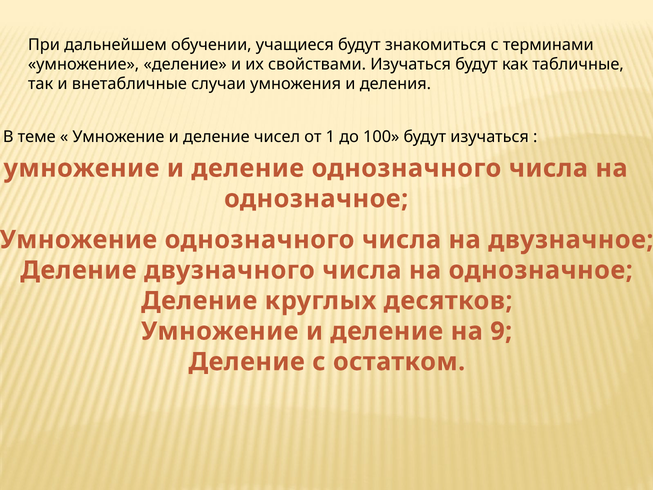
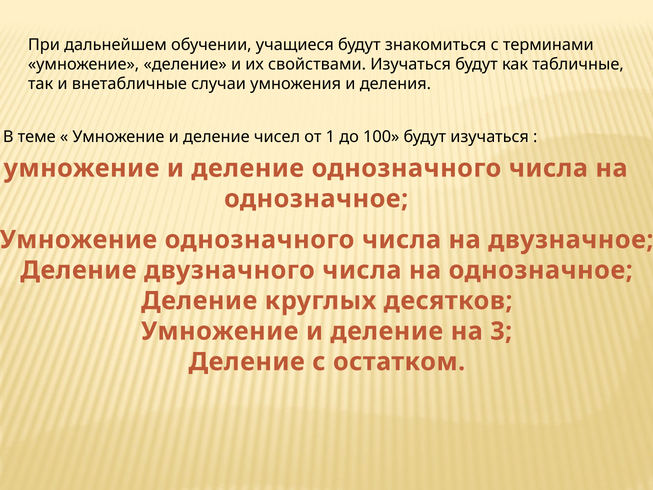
9: 9 -> 3
